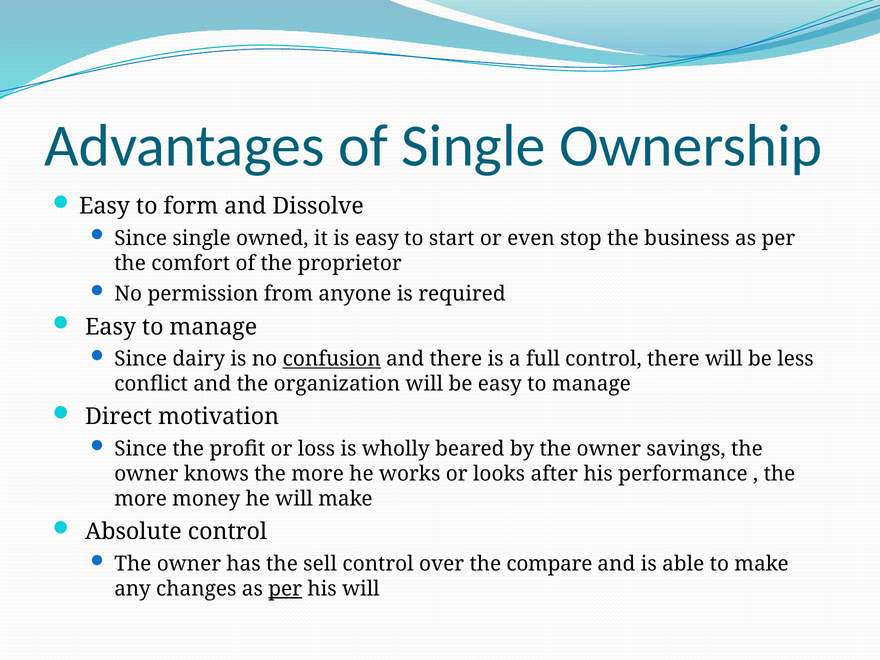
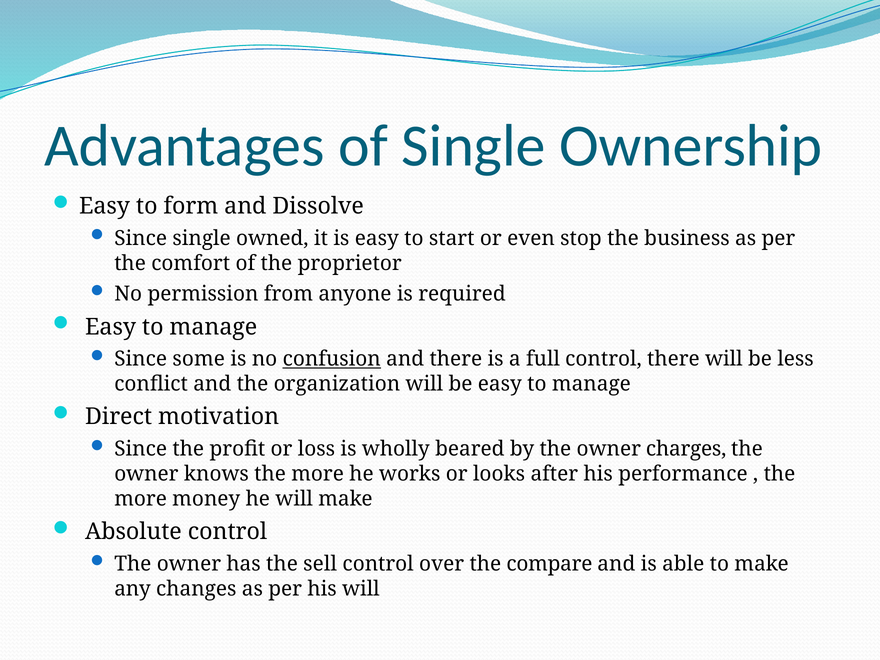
dairy: dairy -> some
savings: savings -> charges
per at (285, 589) underline: present -> none
